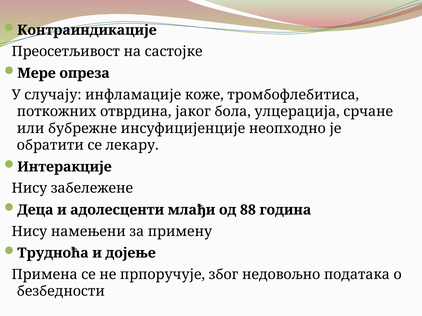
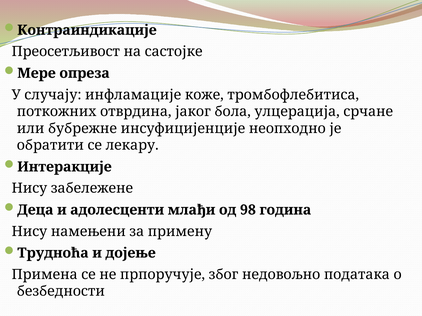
88: 88 -> 98
